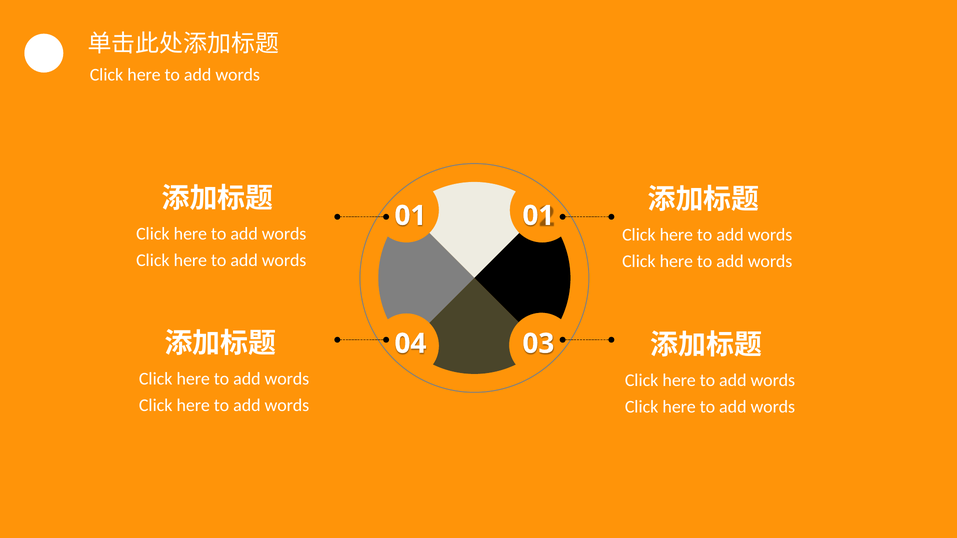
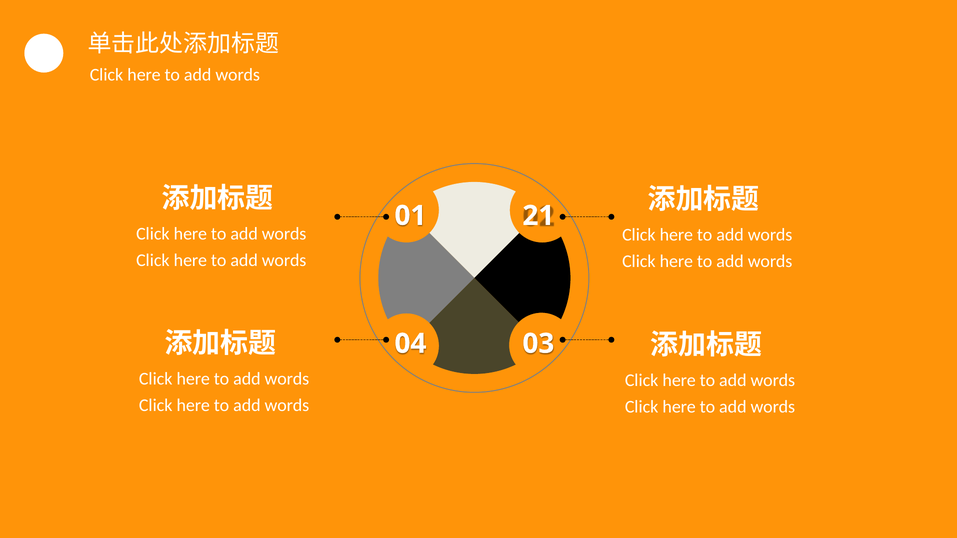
01 01: 01 -> 21
